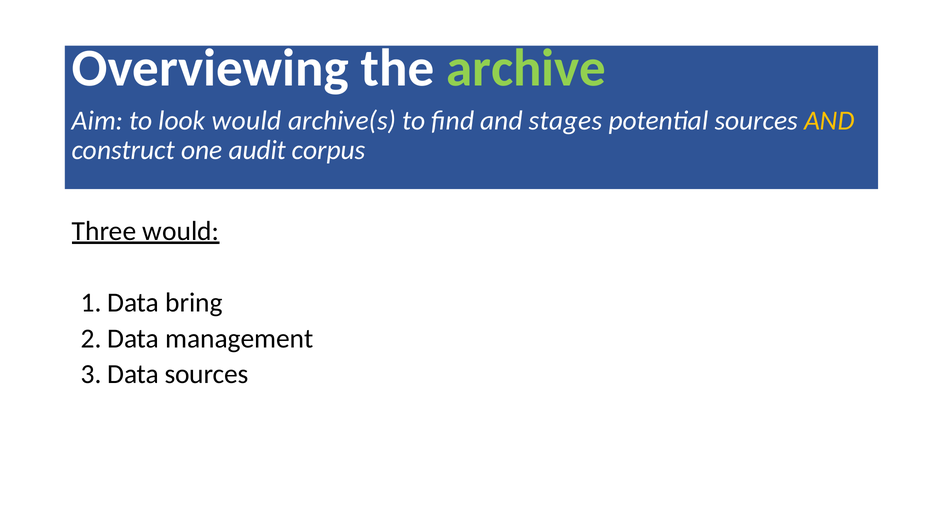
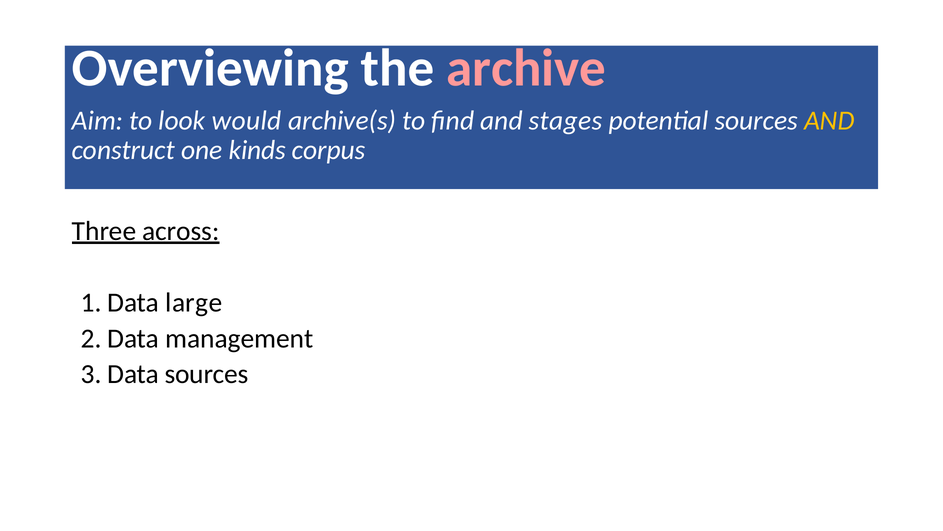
archive colour: light green -> pink
audit: audit -> kinds
Three would: would -> across
bring: bring -> large
